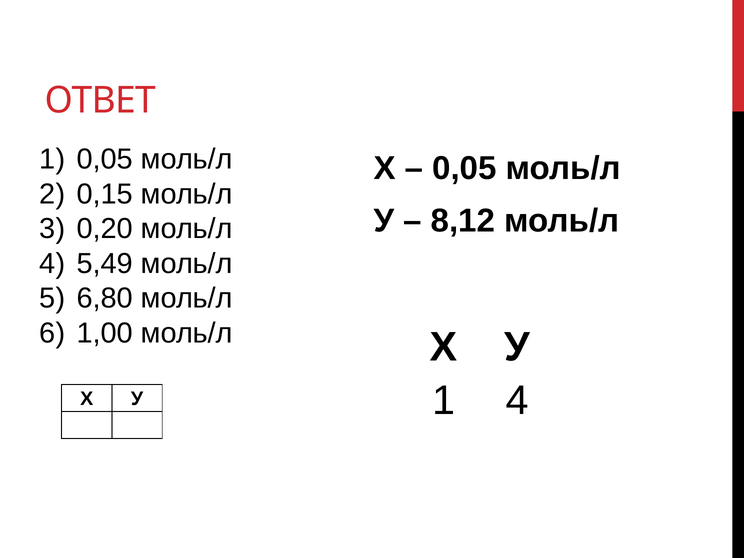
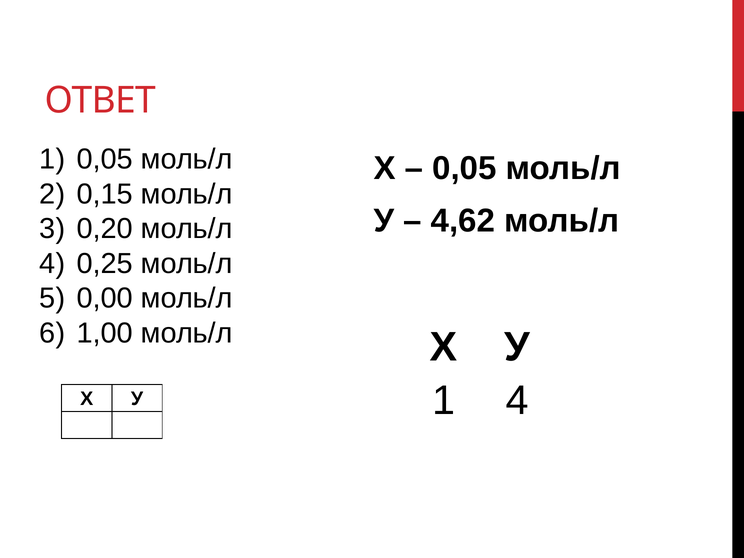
8,12: 8,12 -> 4,62
5,49: 5,49 -> 0,25
6,80: 6,80 -> 0,00
